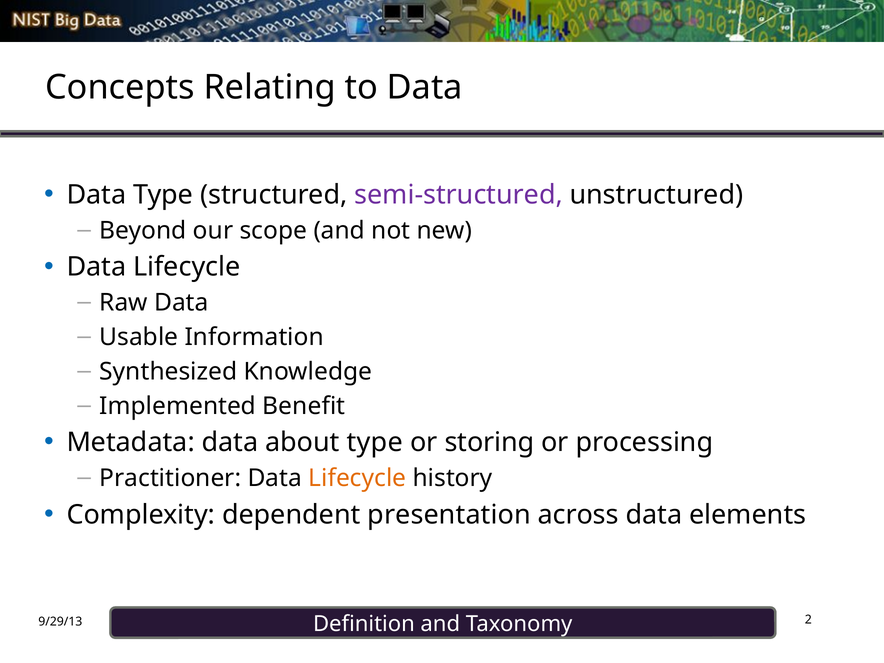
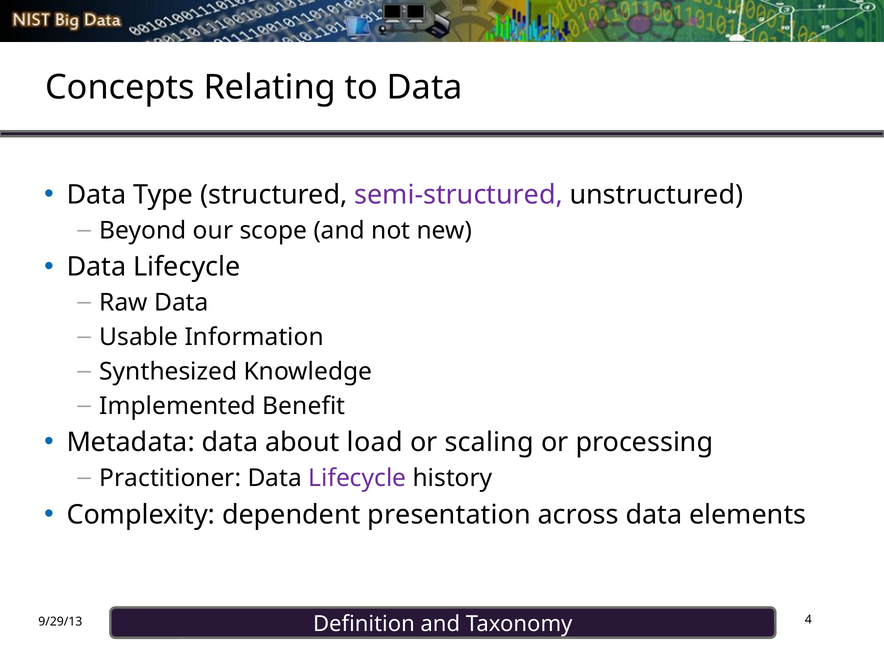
about type: type -> load
storing: storing -> scaling
Lifecycle at (357, 478) colour: orange -> purple
2: 2 -> 4
